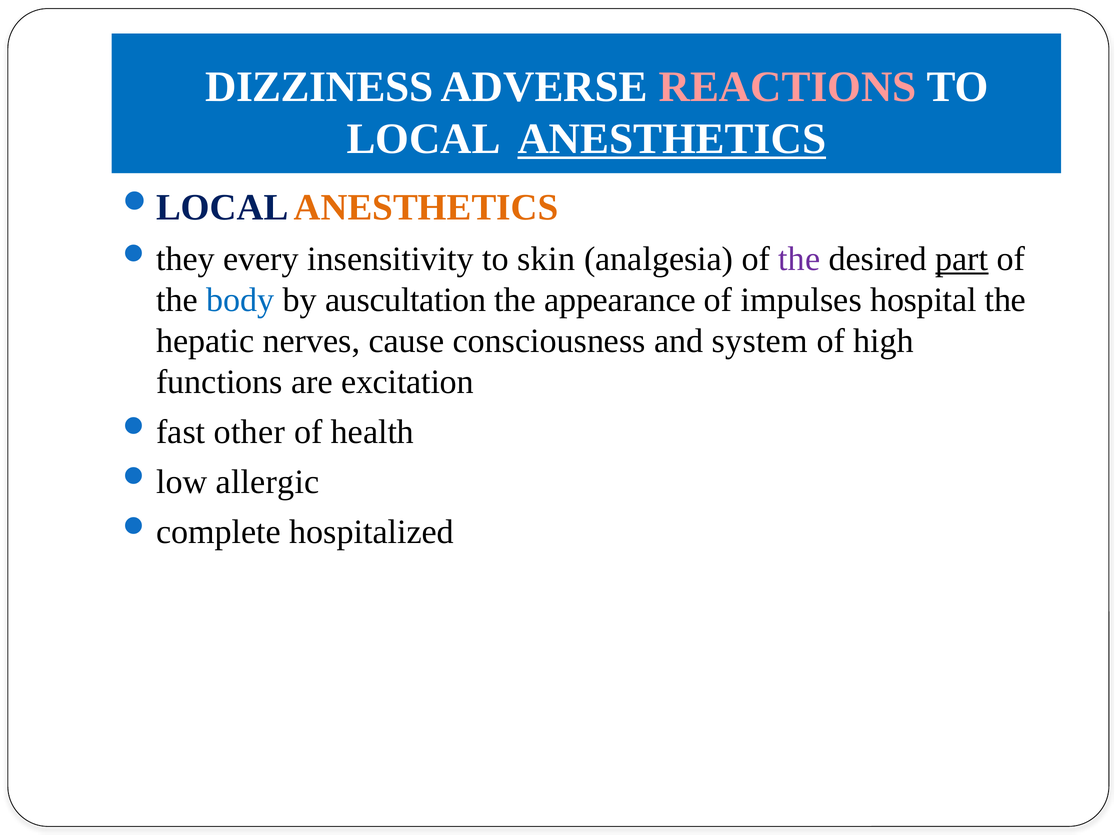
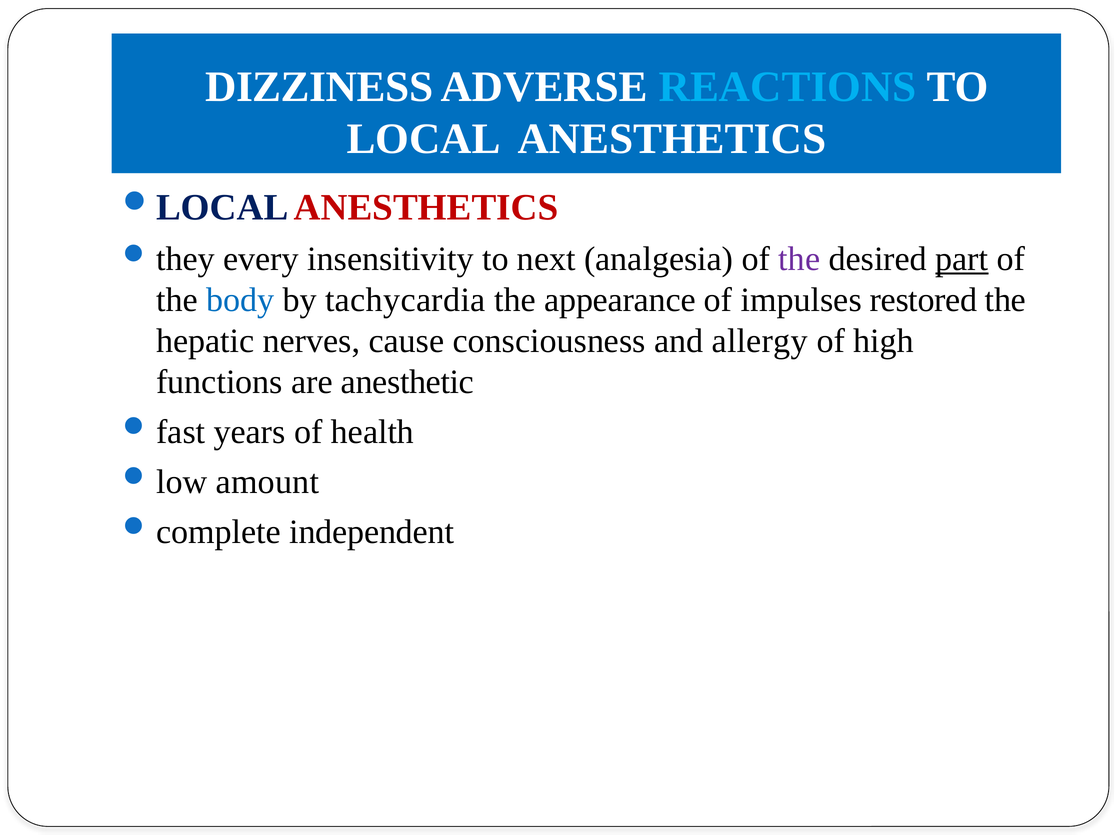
REACTIONS colour: pink -> light blue
ANESTHETICS at (672, 139) underline: present -> none
ANESTHETICS at (426, 207) colour: orange -> red
skin: skin -> next
auscultation: auscultation -> tachycardia
hospital: hospital -> restored
system: system -> allergy
excitation: excitation -> anesthetic
other: other -> years
allergic: allergic -> amount
hospitalized: hospitalized -> independent
